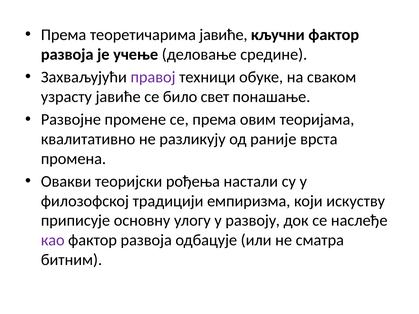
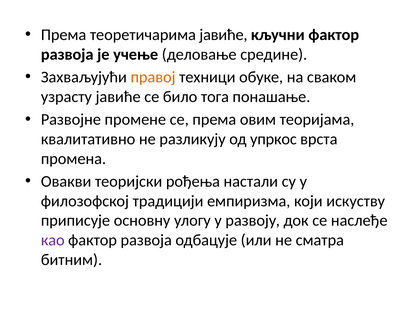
правој colour: purple -> orange
свет: свет -> тога
раније: раније -> упркос
